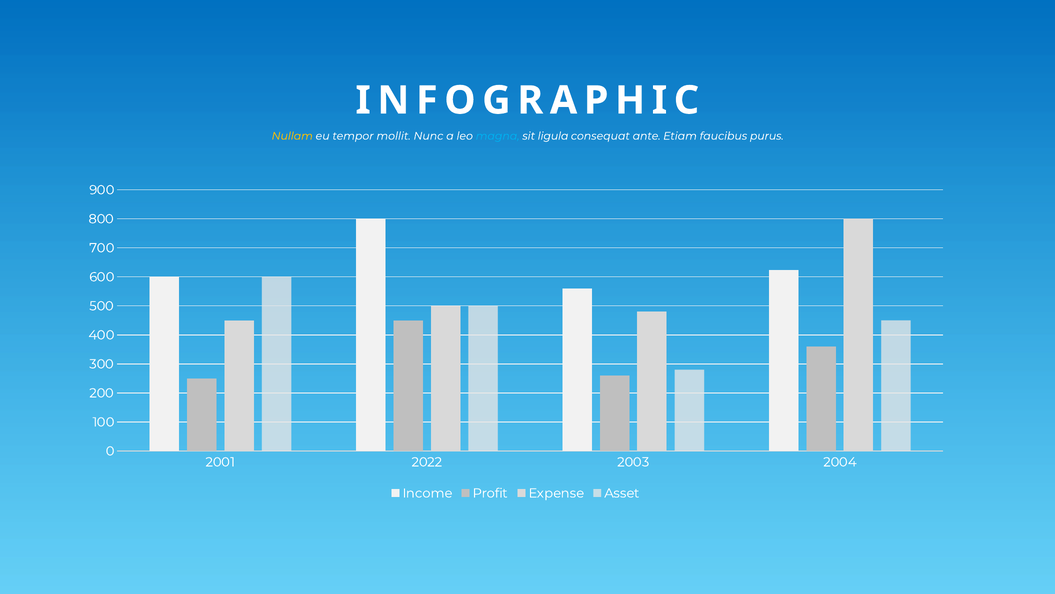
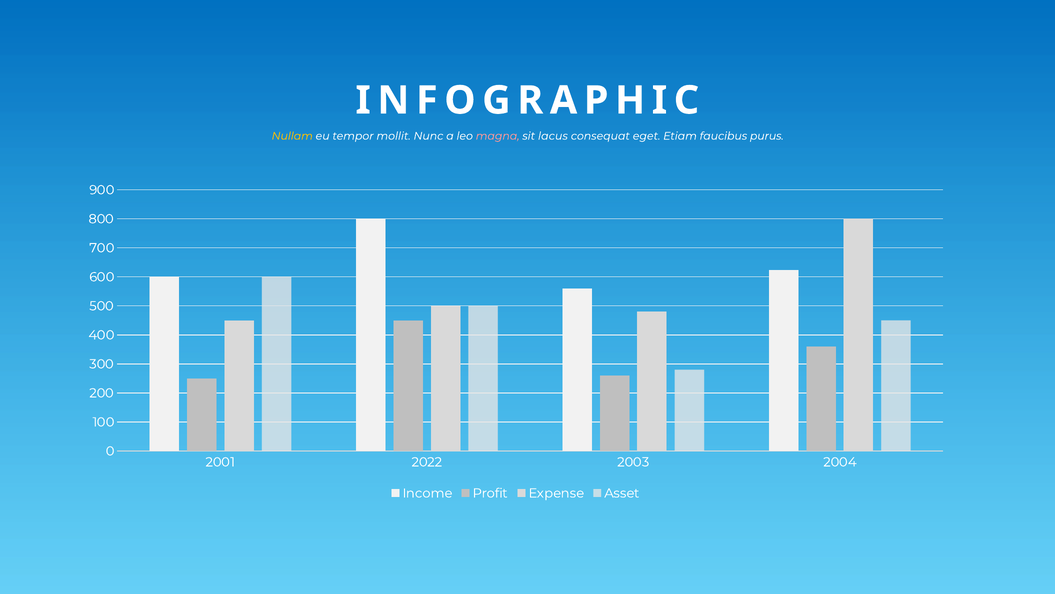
magna colour: light blue -> pink
ligula: ligula -> lacus
ante: ante -> eget
